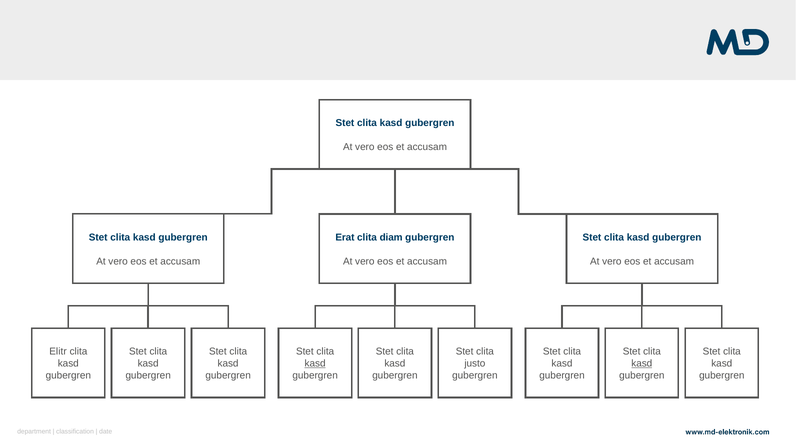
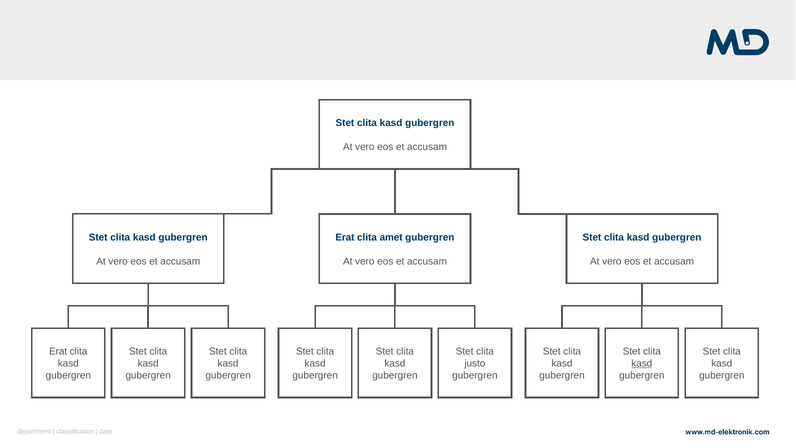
diam: diam -> amet
Elitr at (58, 351): Elitr -> Erat
kasd at (315, 363) underline: present -> none
